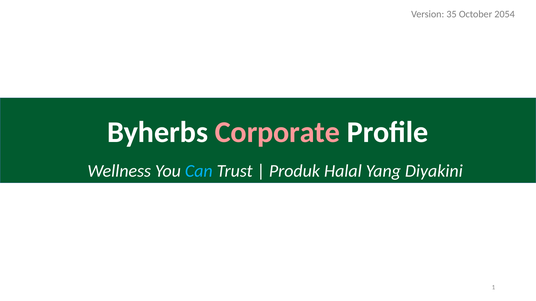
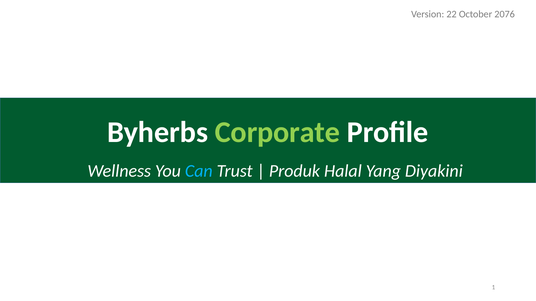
35: 35 -> 22
2054: 2054 -> 2076
Corporate colour: pink -> light green
